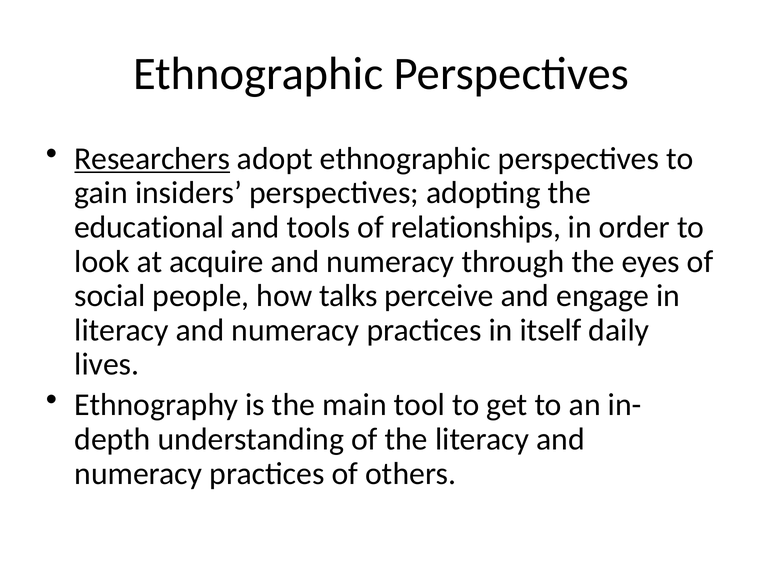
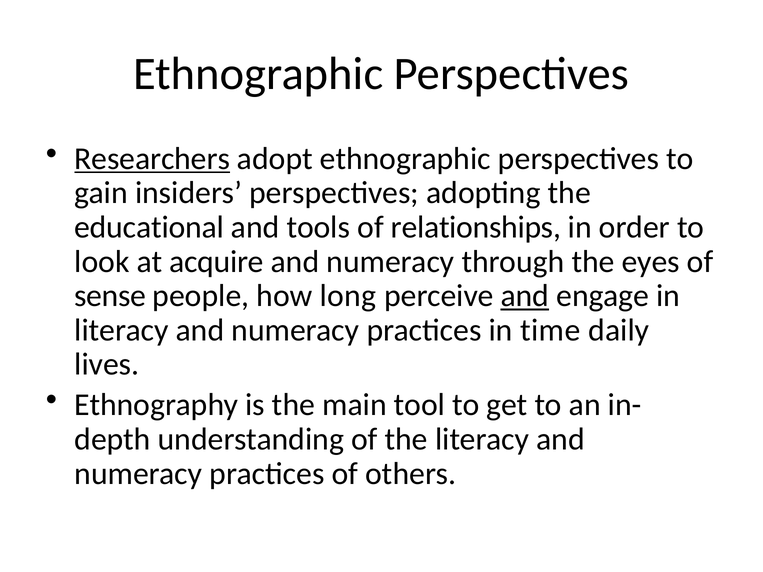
social: social -> sense
talks: talks -> long
and at (525, 296) underline: none -> present
itself: itself -> time
